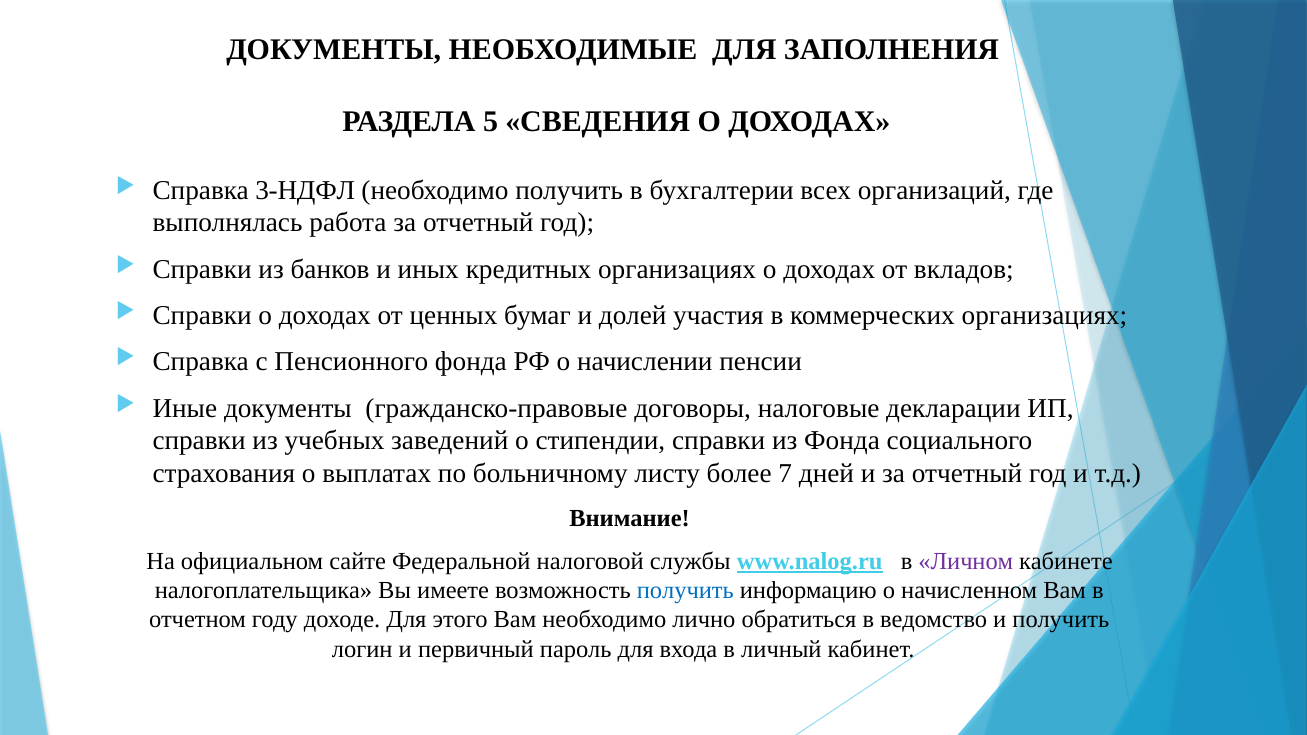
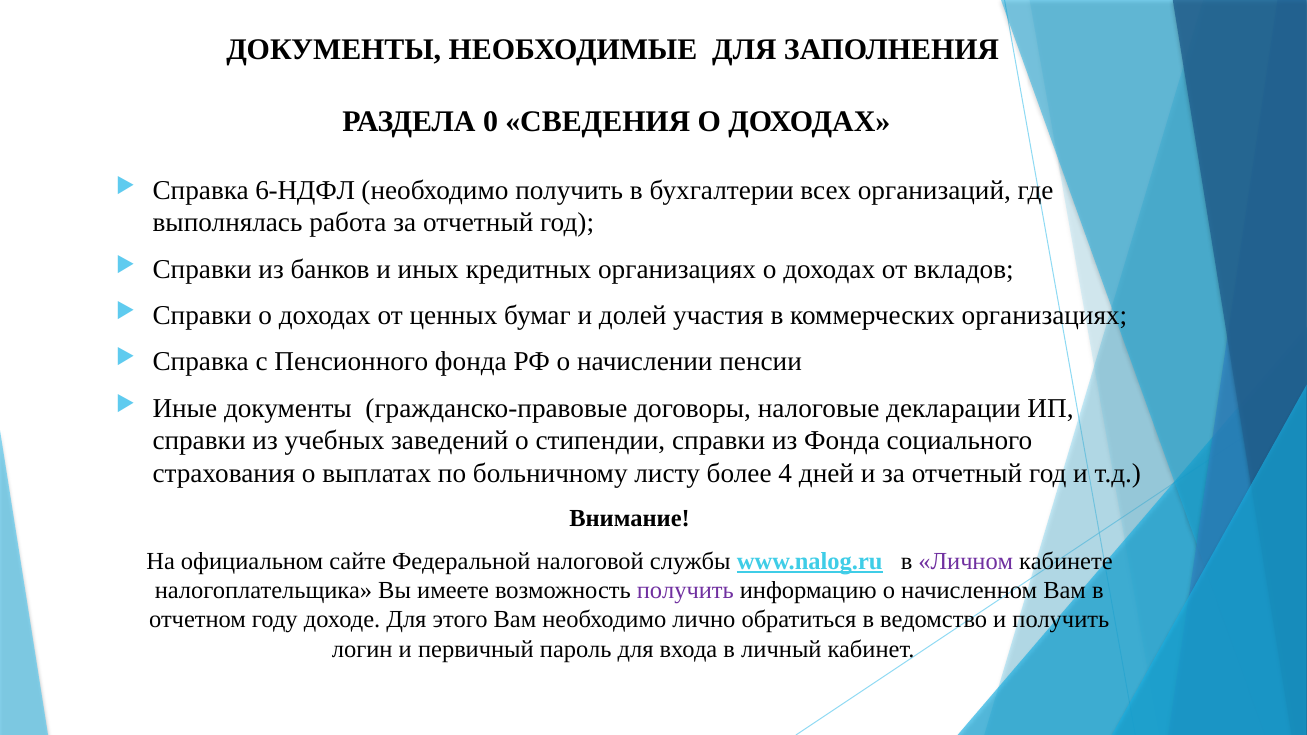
5: 5 -> 0
3-НДФЛ: 3-НДФЛ -> 6-НДФЛ
7: 7 -> 4
получить at (685, 591) colour: blue -> purple
